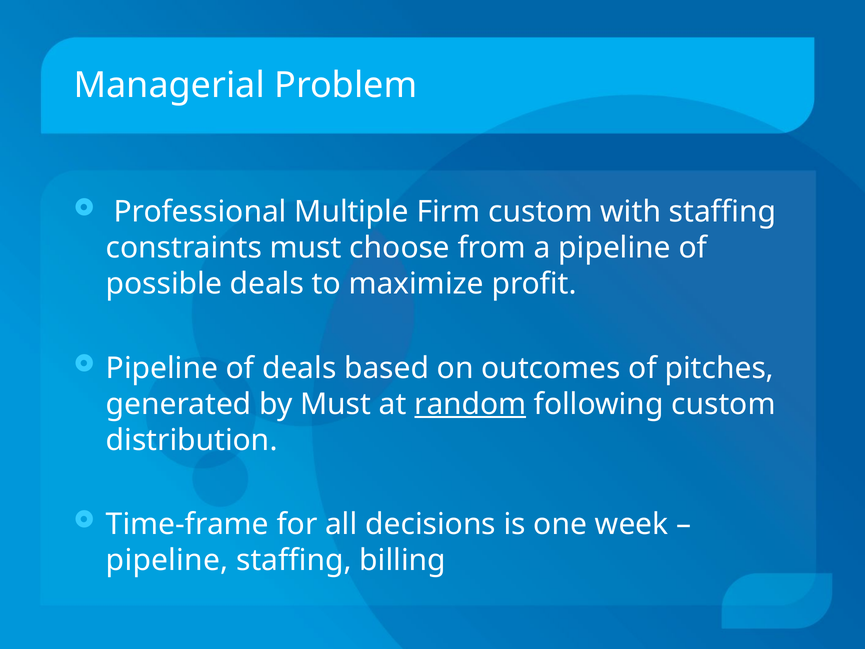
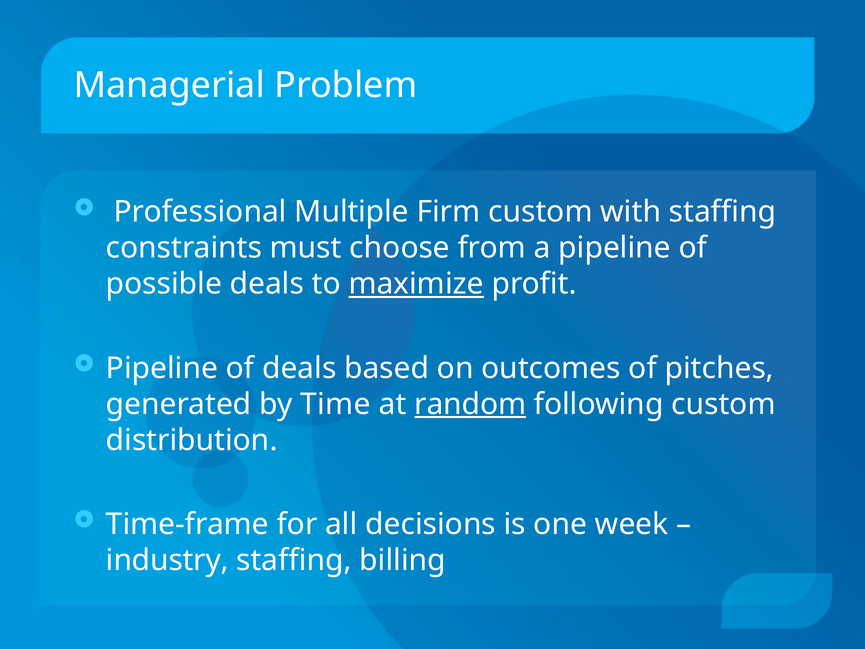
maximize underline: none -> present
by Must: Must -> Time
pipeline at (167, 560): pipeline -> industry
